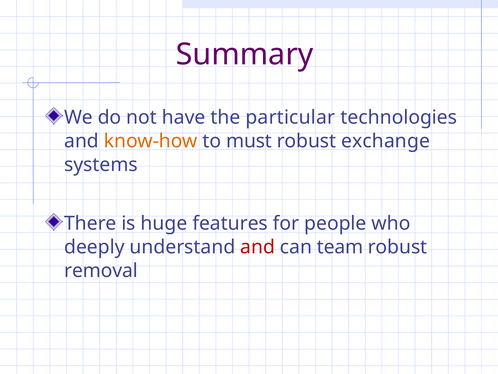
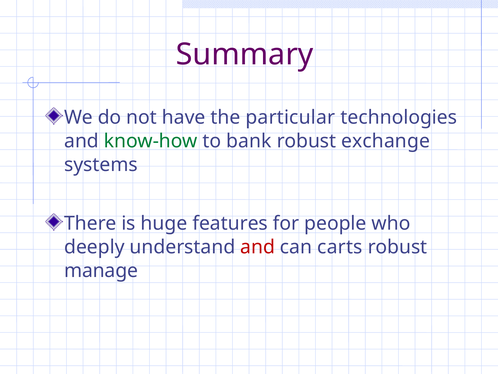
know-how colour: orange -> green
must: must -> bank
team: team -> carts
removal: removal -> manage
